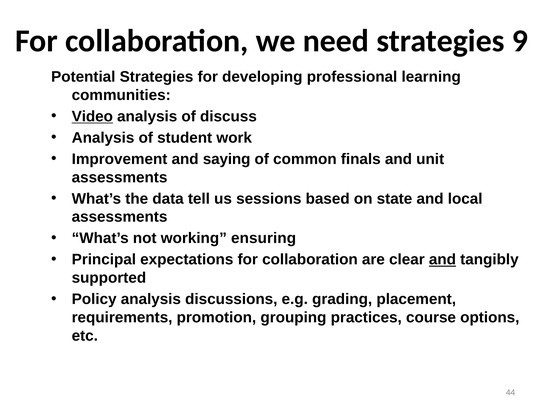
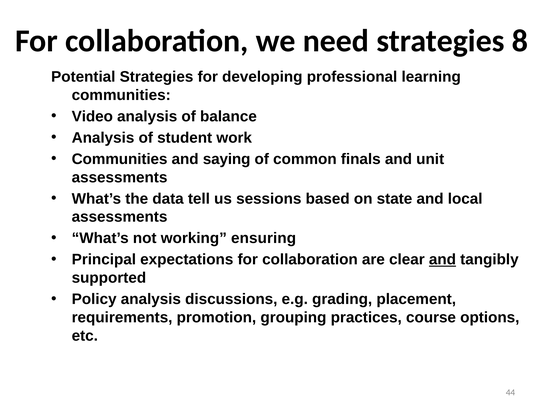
9: 9 -> 8
Video underline: present -> none
discuss: discuss -> balance
Improvement at (120, 159): Improvement -> Communities
